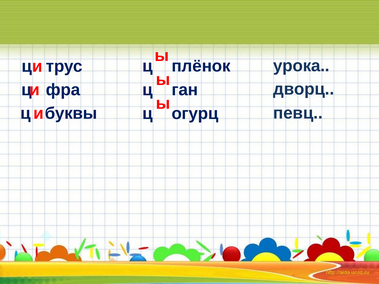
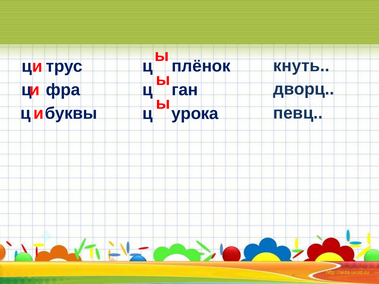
урока: урока -> кнуть
огурц: огурц -> урока
